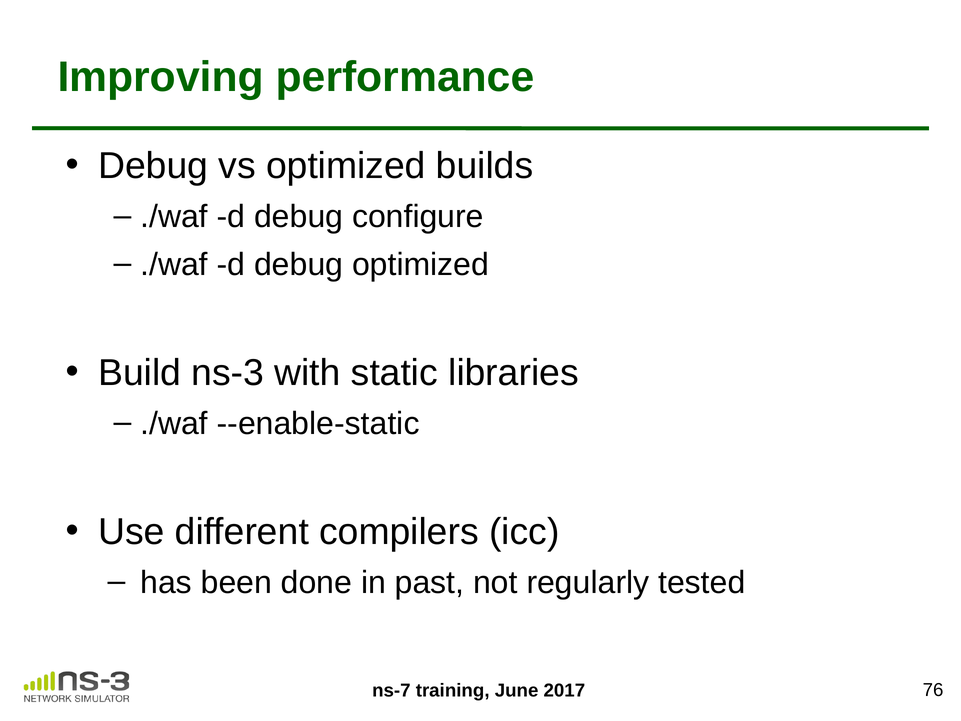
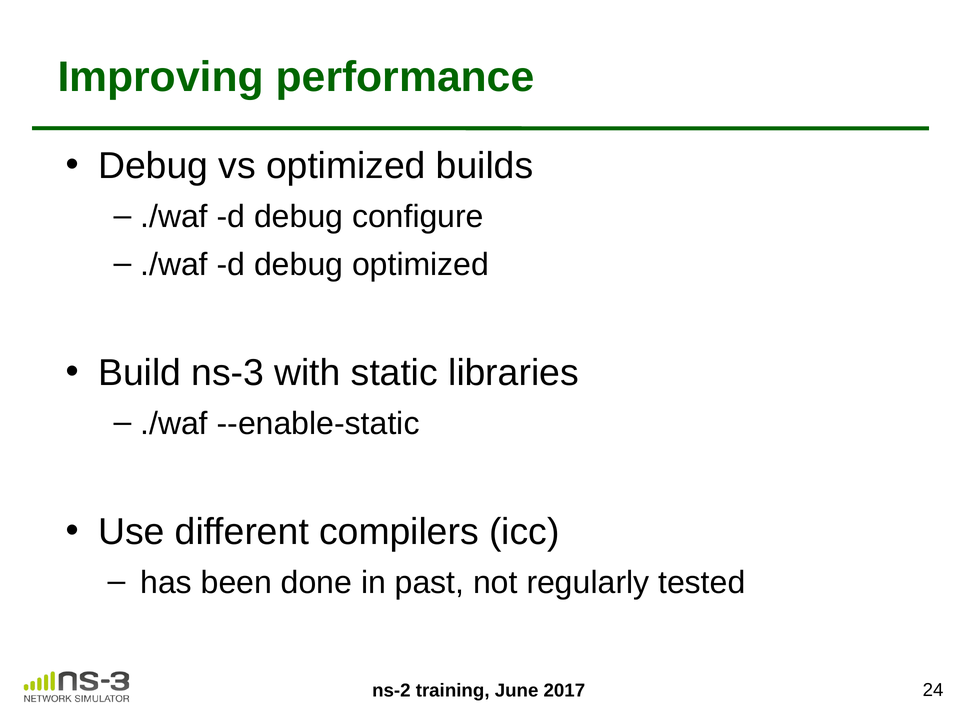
ns-7: ns-7 -> ns-2
76: 76 -> 24
